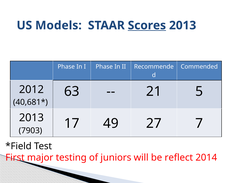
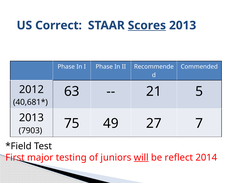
Models: Models -> Correct
17: 17 -> 75
will underline: none -> present
